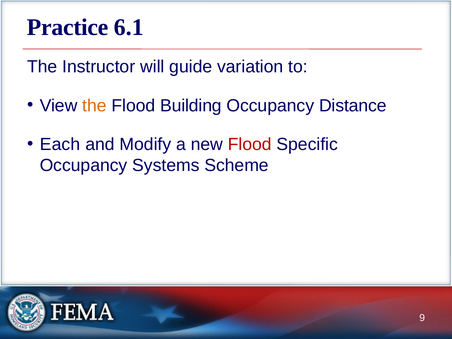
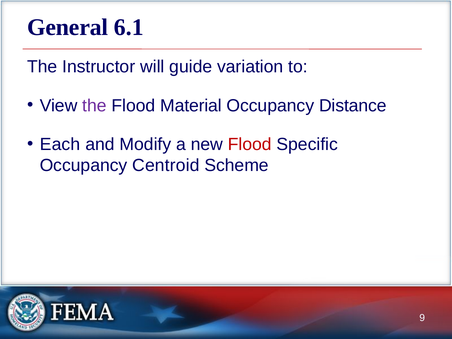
Practice: Practice -> General
the at (94, 106) colour: orange -> purple
Building: Building -> Material
Systems: Systems -> Centroid
